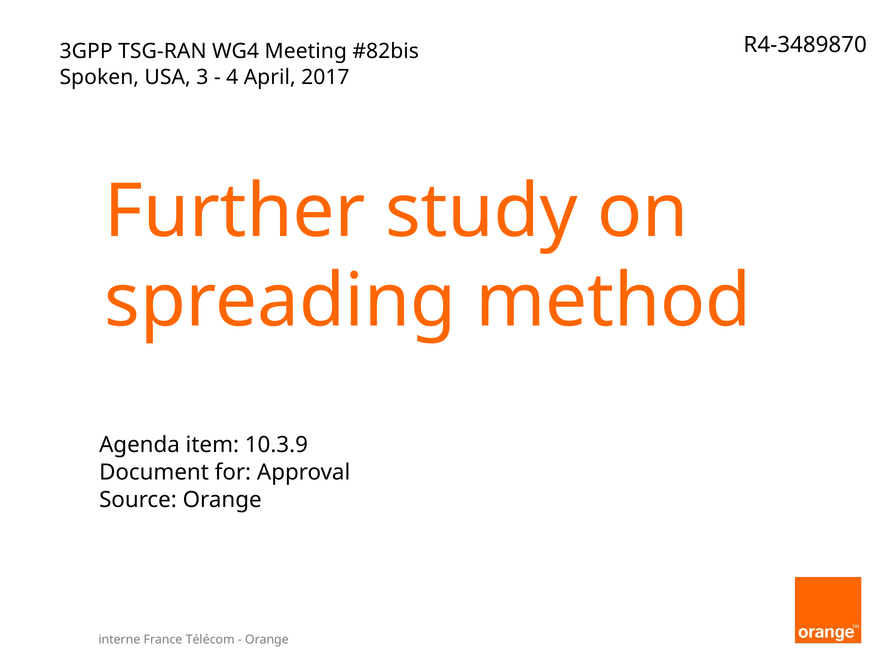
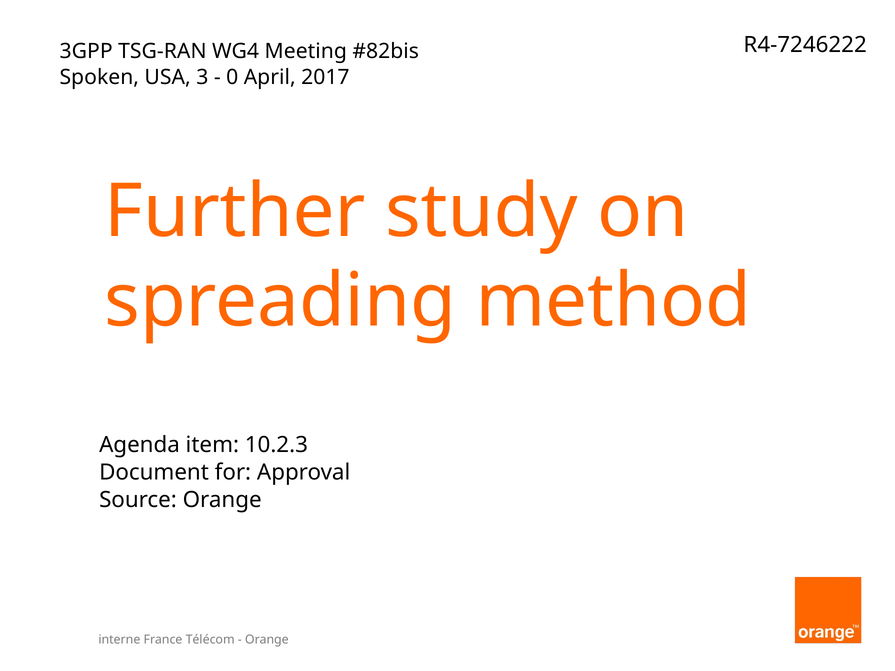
R4-3489870: R4-3489870 -> R4-7246222
4: 4 -> 0
10.3.9: 10.3.9 -> 10.2.3
